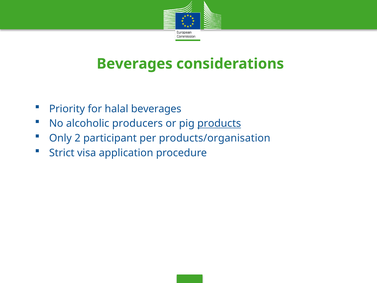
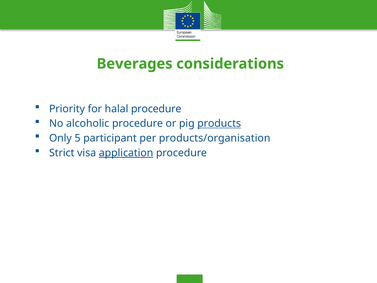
halal beverages: beverages -> procedure
alcoholic producers: producers -> procedure
2: 2 -> 5
application underline: none -> present
